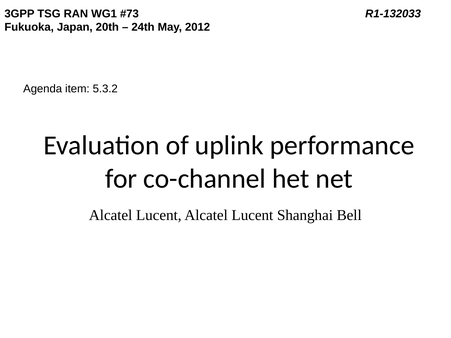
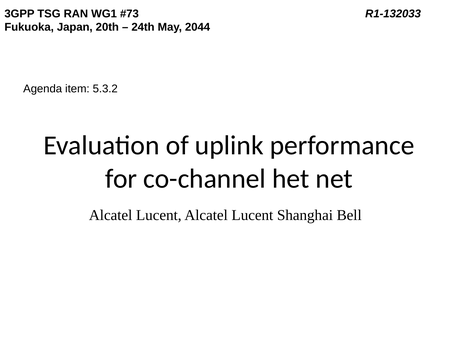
2012: 2012 -> 2044
